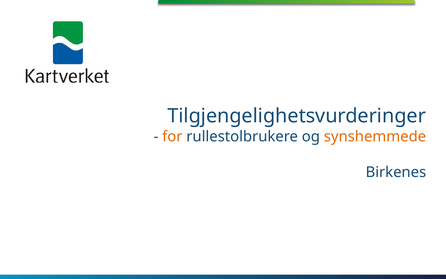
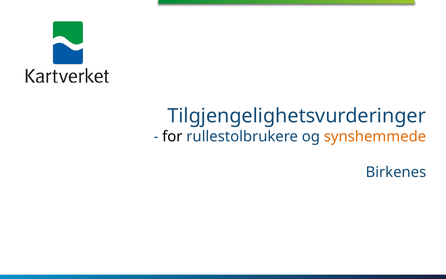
for colour: orange -> black
